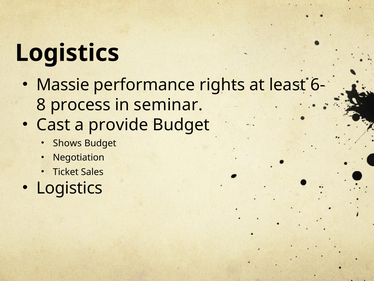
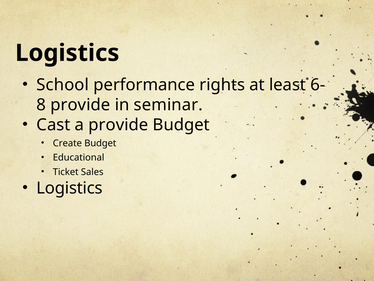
Massie: Massie -> School
process at (80, 105): process -> provide
Shows: Shows -> Create
Negotiation: Negotiation -> Educational
